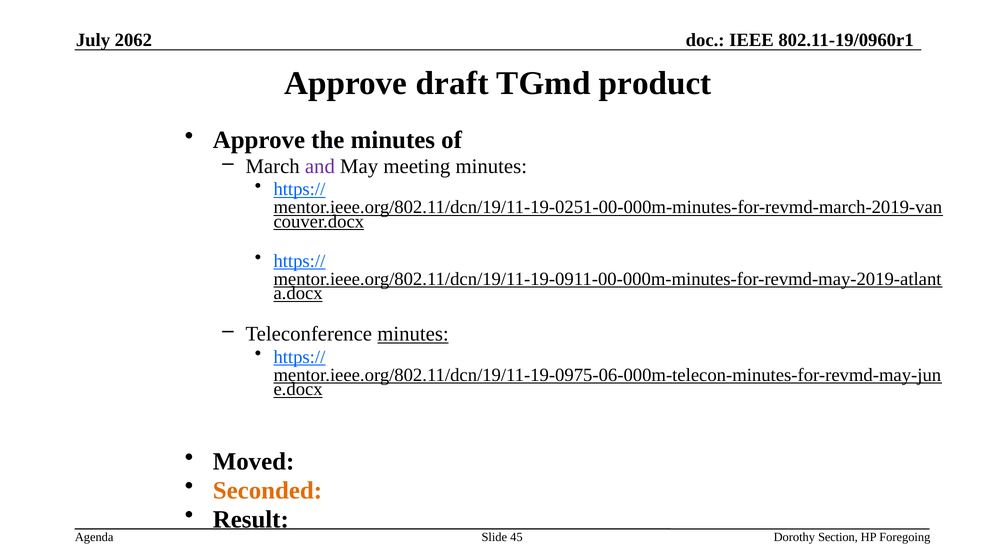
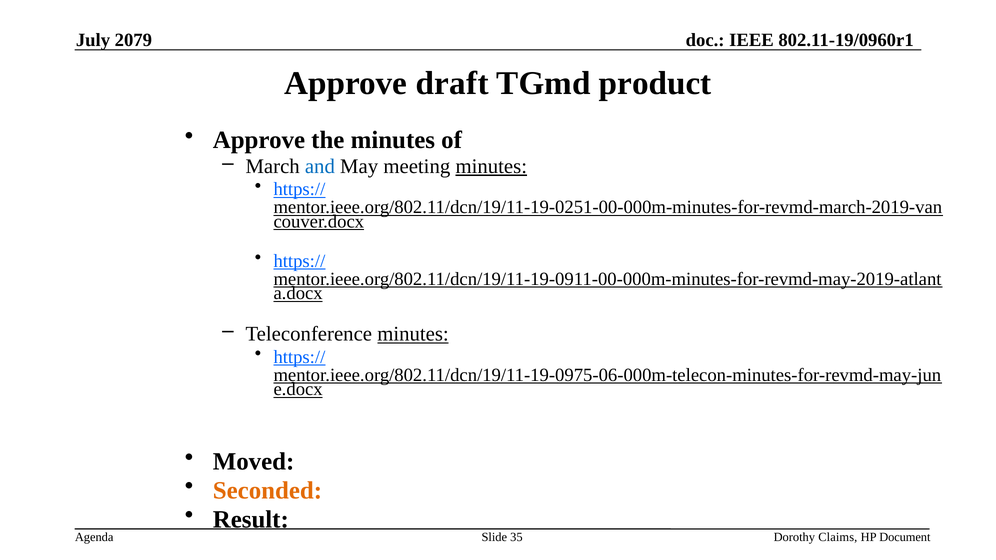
2062: 2062 -> 2079
and colour: purple -> blue
minutes at (491, 166) underline: none -> present
45: 45 -> 35
Section: Section -> Claims
Foregoing: Foregoing -> Document
